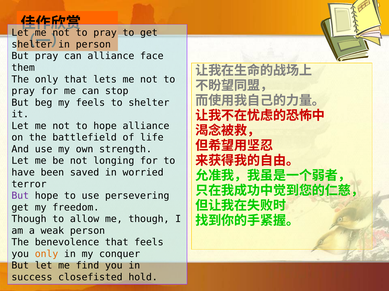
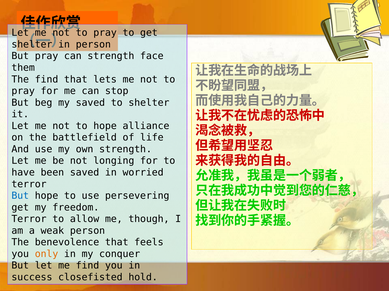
can alliance: alliance -> strength
The only: only -> find
my feels: feels -> saved
But at (20, 196) colour: purple -> blue
Though at (29, 220): Though -> Terror
